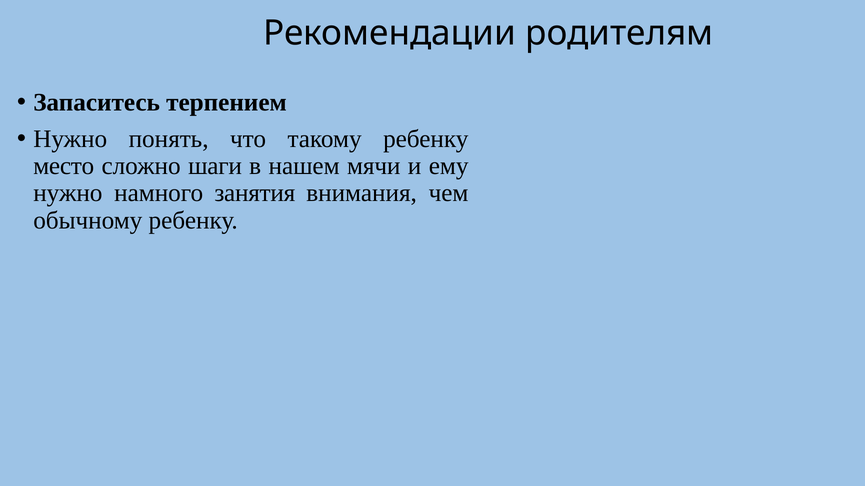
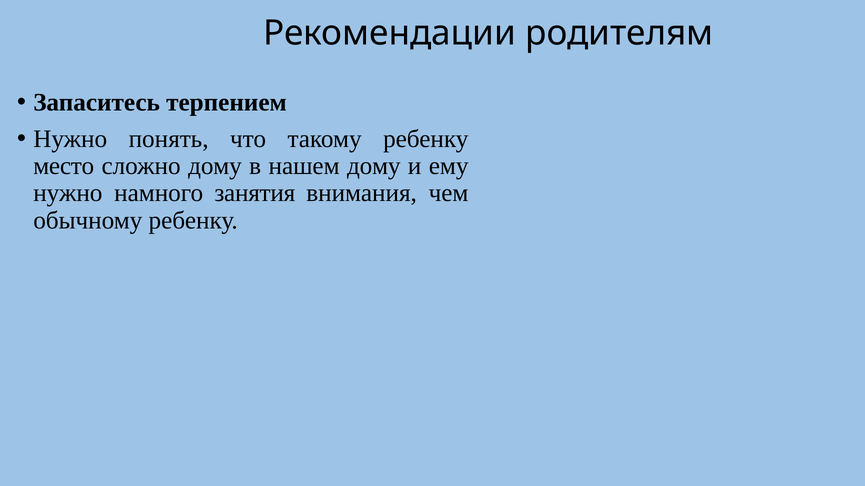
сложно шаги: шаги -> дому
нашем мячи: мячи -> дому
